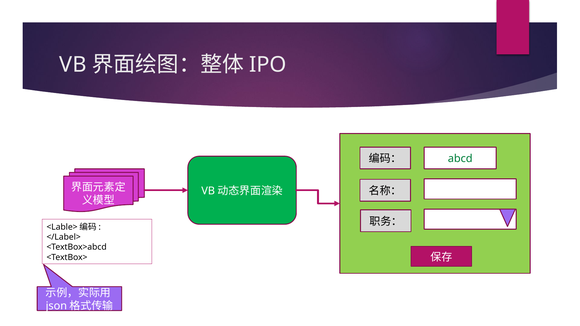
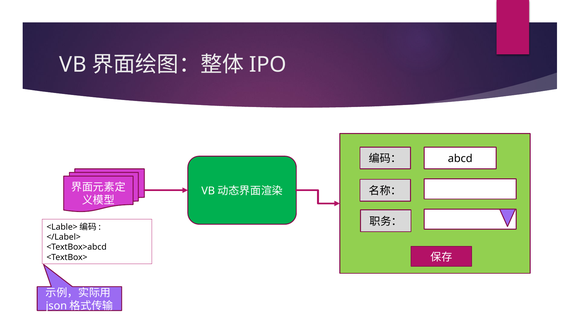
abcd colour: green -> black
